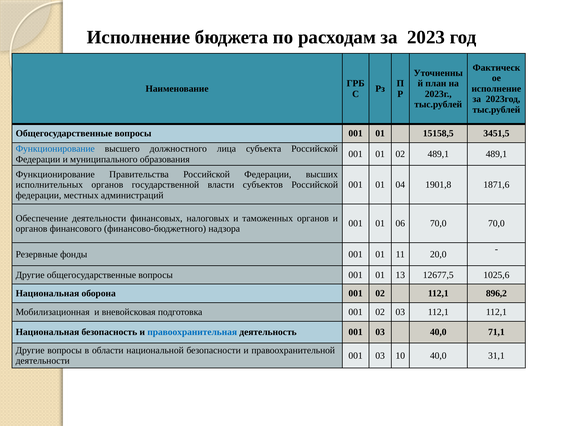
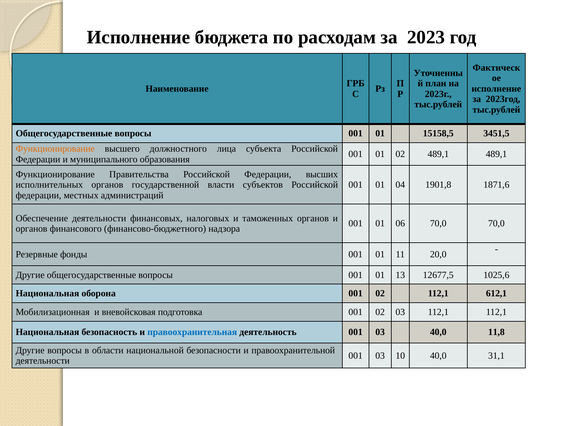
Функционирование at (55, 149) colour: blue -> orange
896,2: 896,2 -> 612,1
71,1: 71,1 -> 11,8
